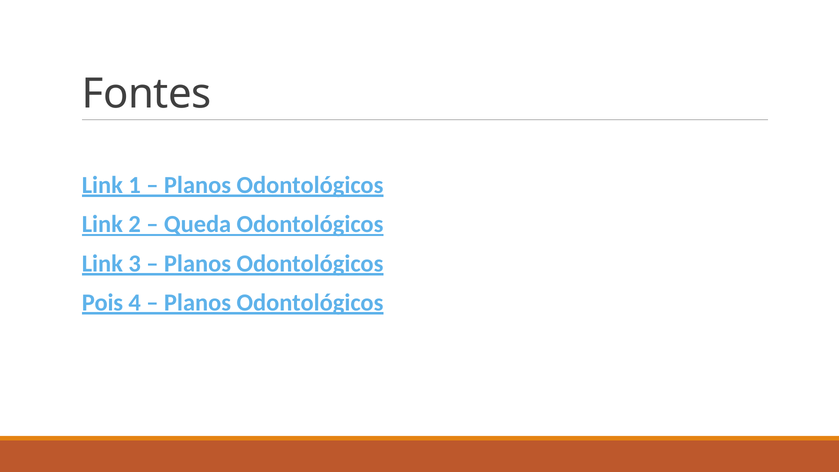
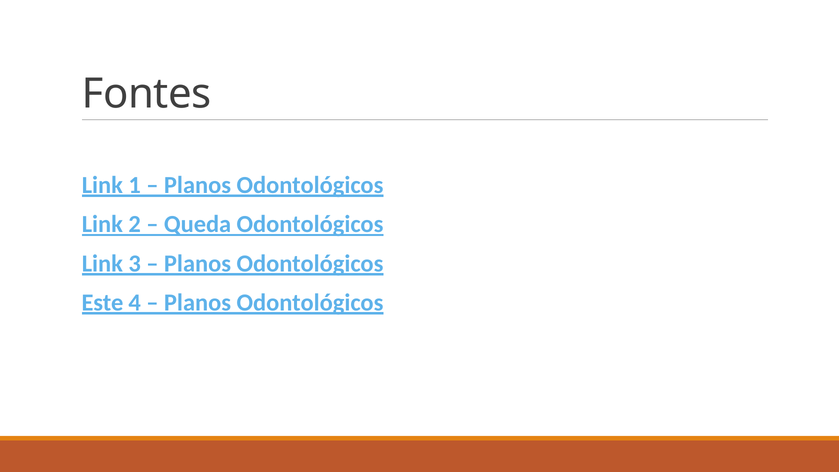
Pois: Pois -> Este
